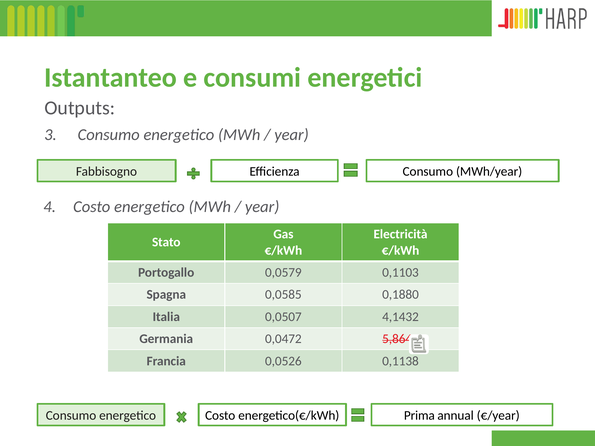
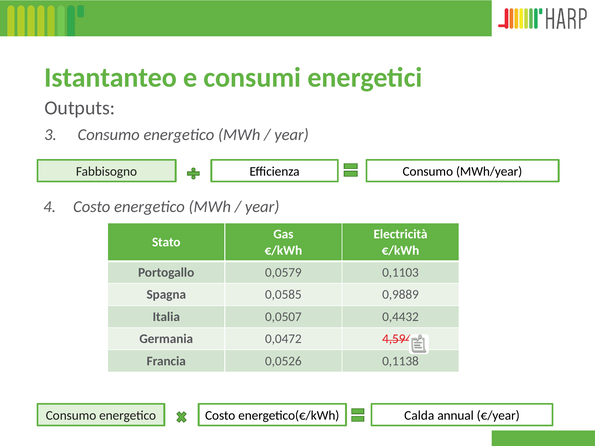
0,1880: 0,1880 -> 0,9889
4,1432: 4,1432 -> 0,4432
5,8645: 5,8645 -> 4,5945
Prima: Prima -> Calda
